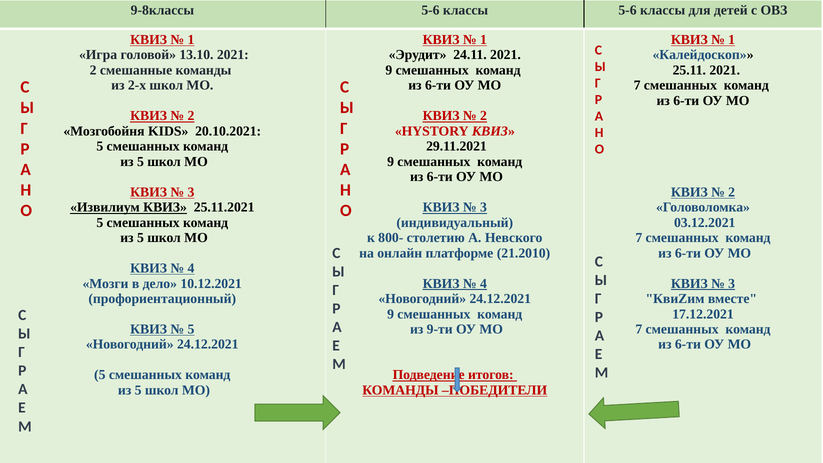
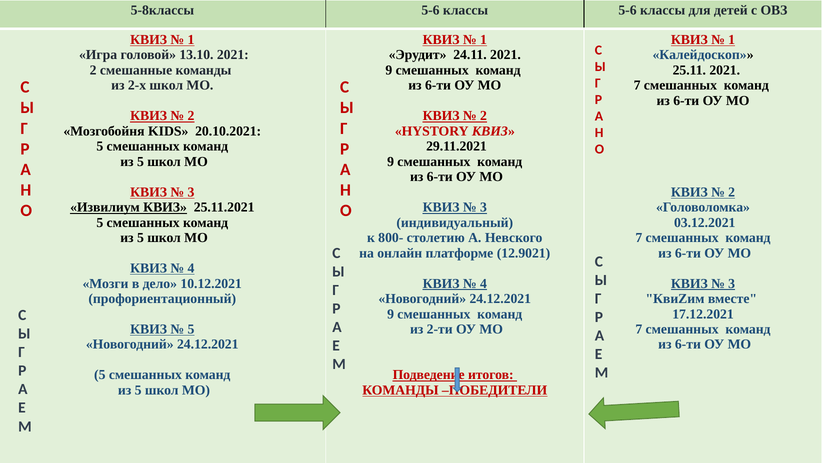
9-8классы: 9-8классы -> 5-8классы
21.2010: 21.2010 -> 12.9021
9-ти: 9-ти -> 2-ти
